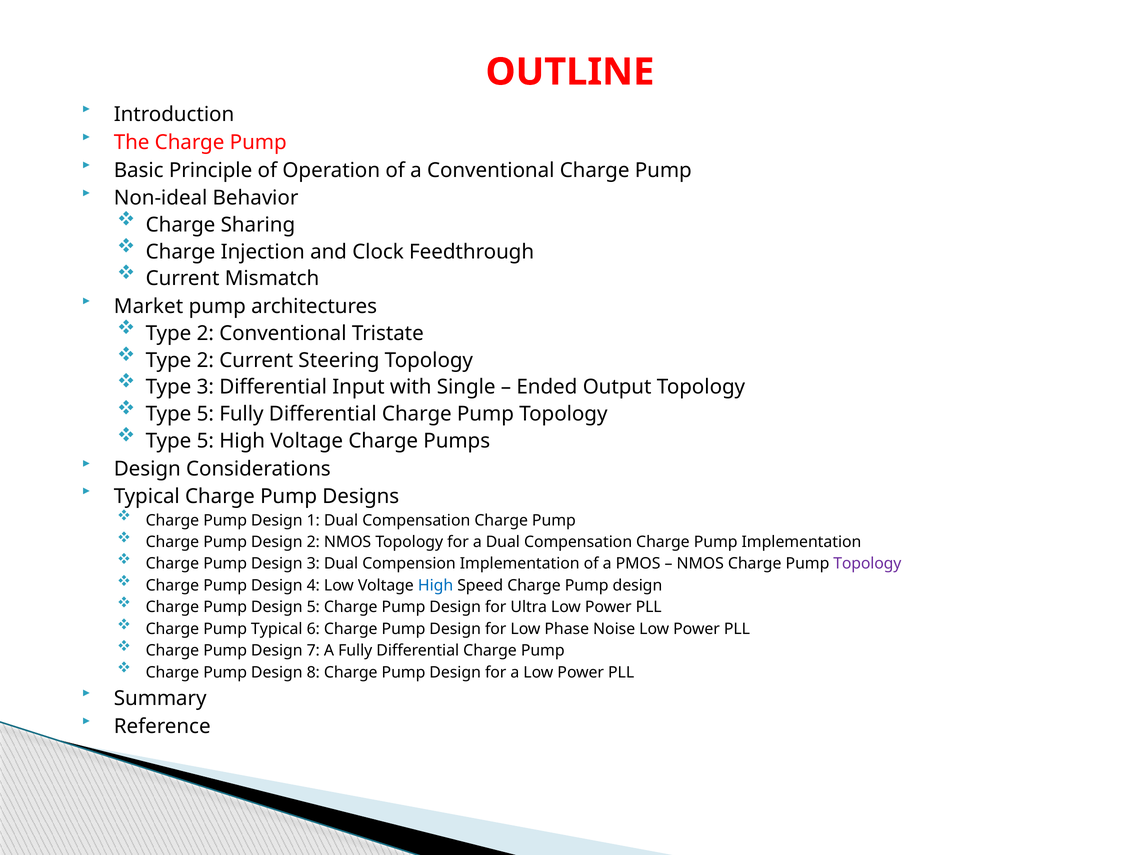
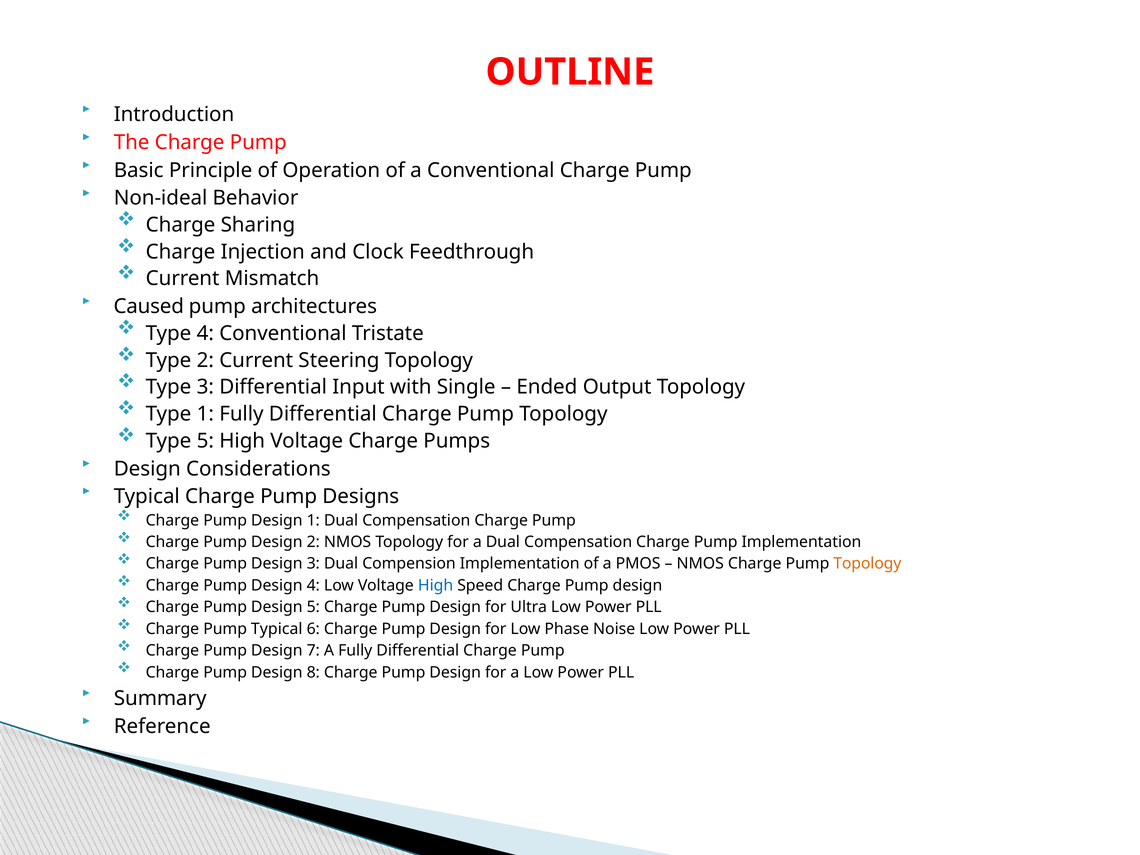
Market: Market -> Caused
2 at (205, 333): 2 -> 4
5 at (205, 414): 5 -> 1
Topology at (867, 564) colour: purple -> orange
